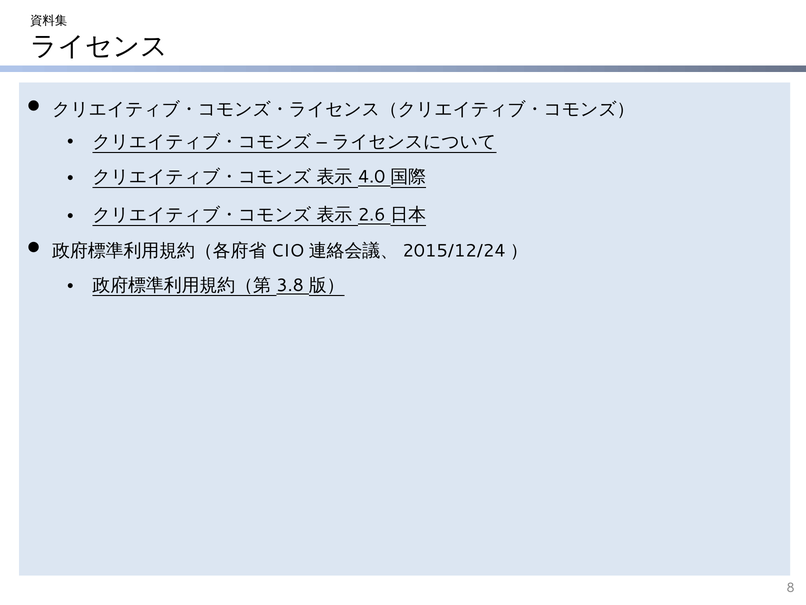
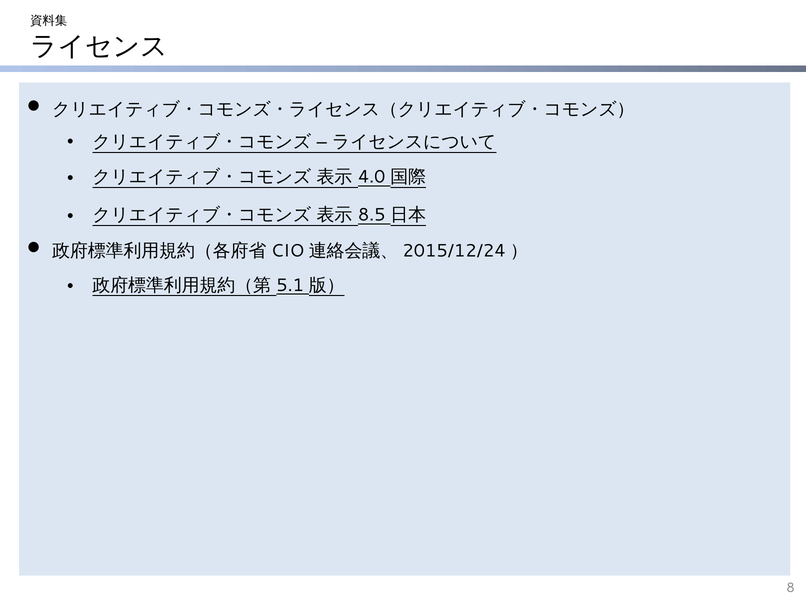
2.6: 2.6 -> 8.5
3.8: 3.8 -> 5.1
